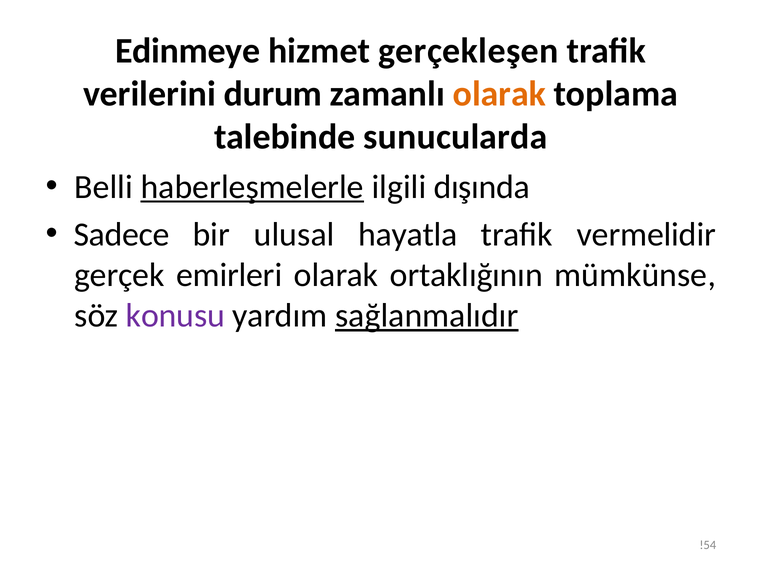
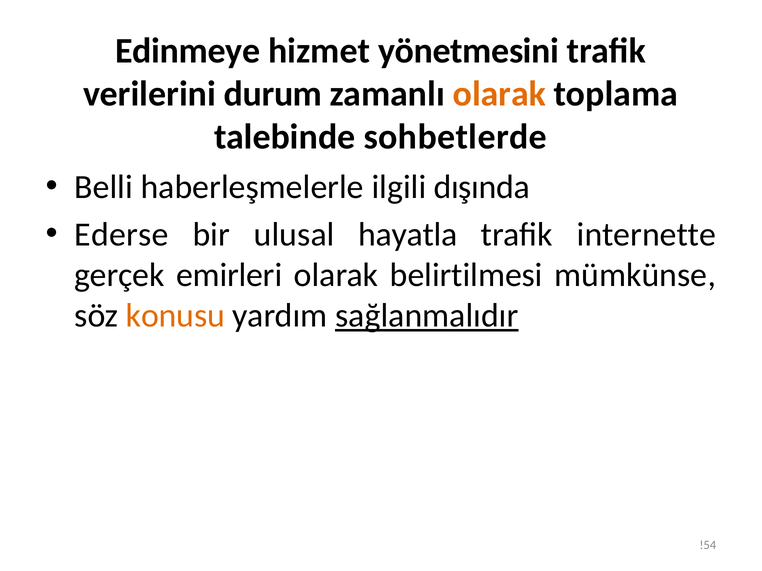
gerçekleşen: gerçekleşen -> yönetmesini
sunucularda: sunucularda -> sohbetlerde
haberleşmelerle underline: present -> none
Sadece: Sadece -> Ederse
vermelidir: vermelidir -> internette
ortaklığının: ortaklığının -> belirtilmesi
konusu colour: purple -> orange
